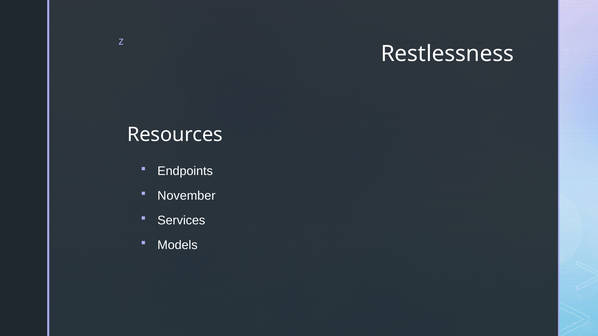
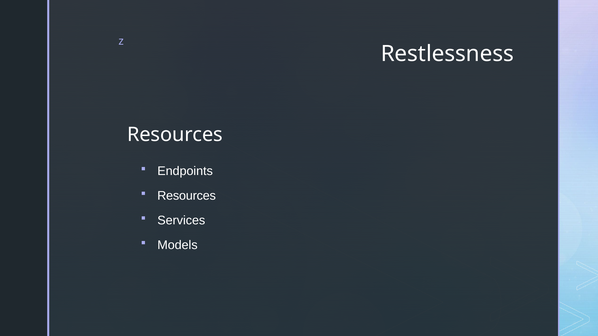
November at (186, 196): November -> Resources
